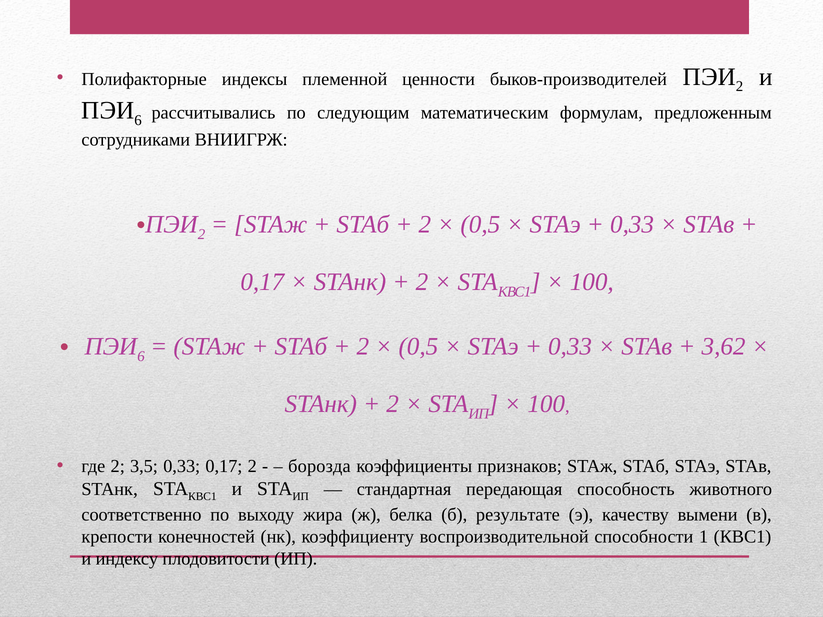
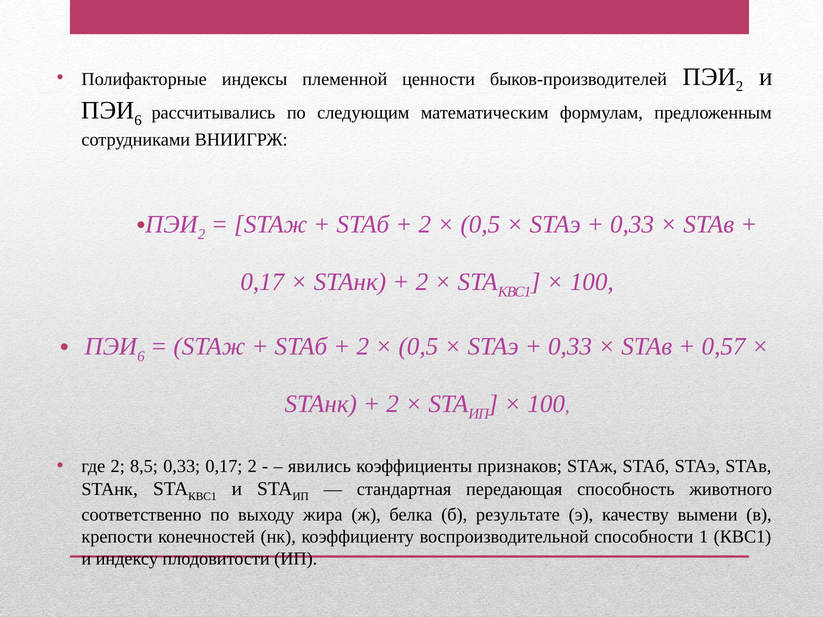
3,62: 3,62 -> 0,57
3,5: 3,5 -> 8,5
борозда: борозда -> явились
